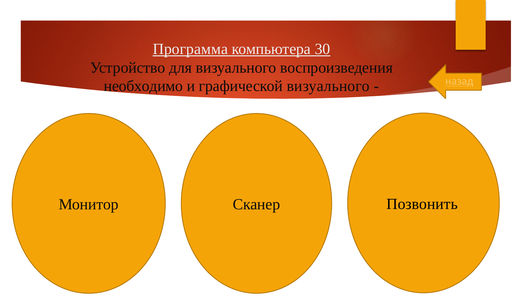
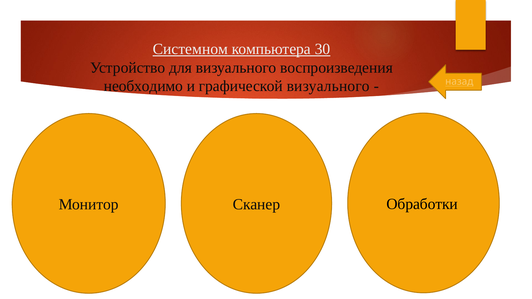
Программа: Программа -> Системном
Позвонить: Позвонить -> Обработки
